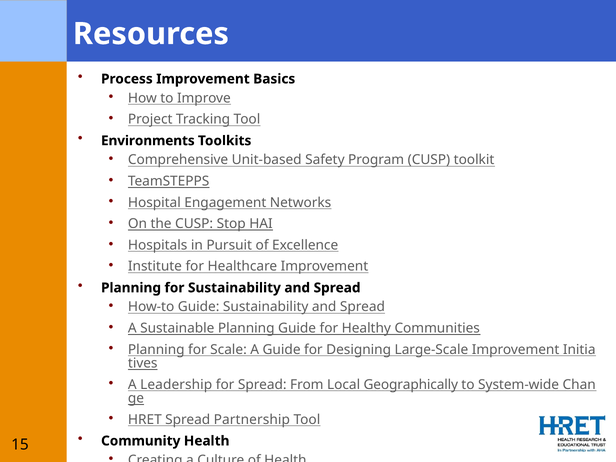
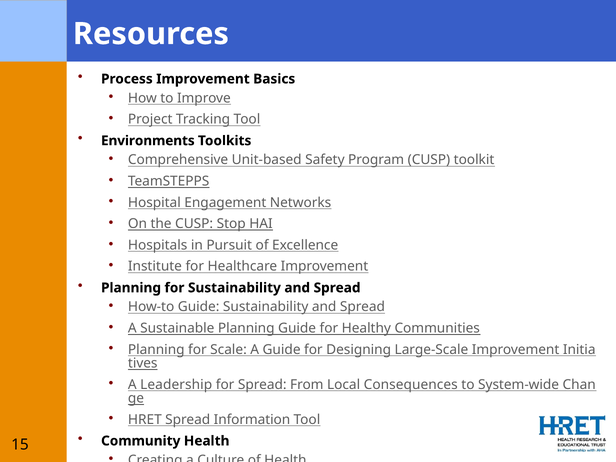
Geographically: Geographically -> Consequences
Partnership: Partnership -> Information
